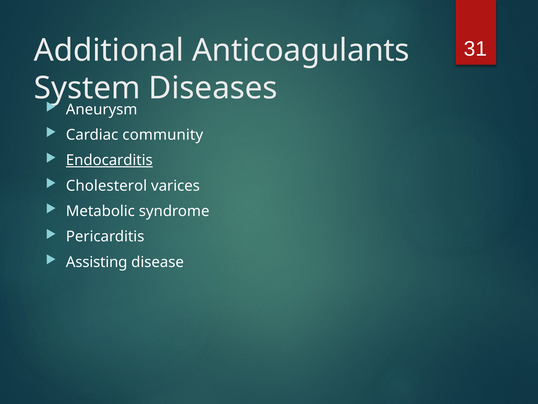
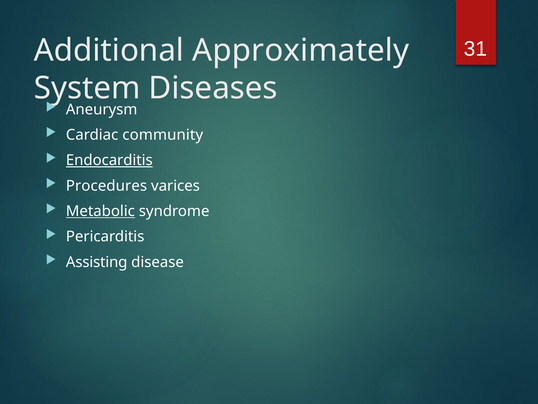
Anticoagulants: Anticoagulants -> Approximately
Cholesterol: Cholesterol -> Procedures
Metabolic underline: none -> present
